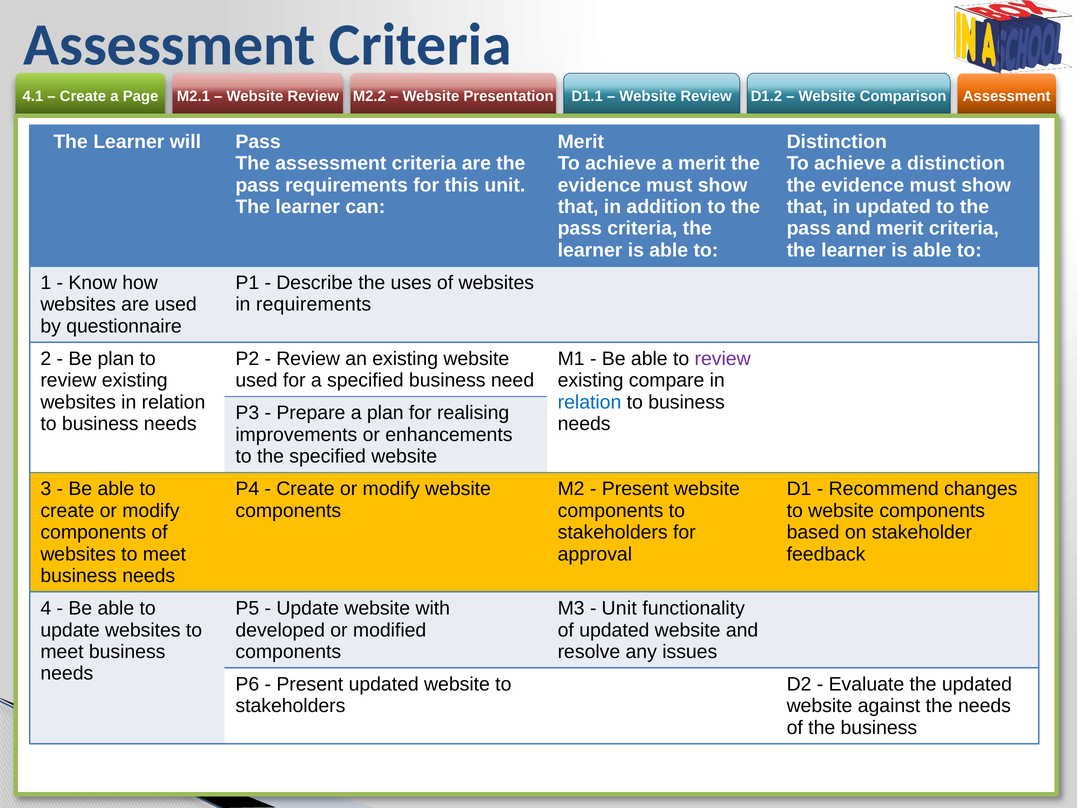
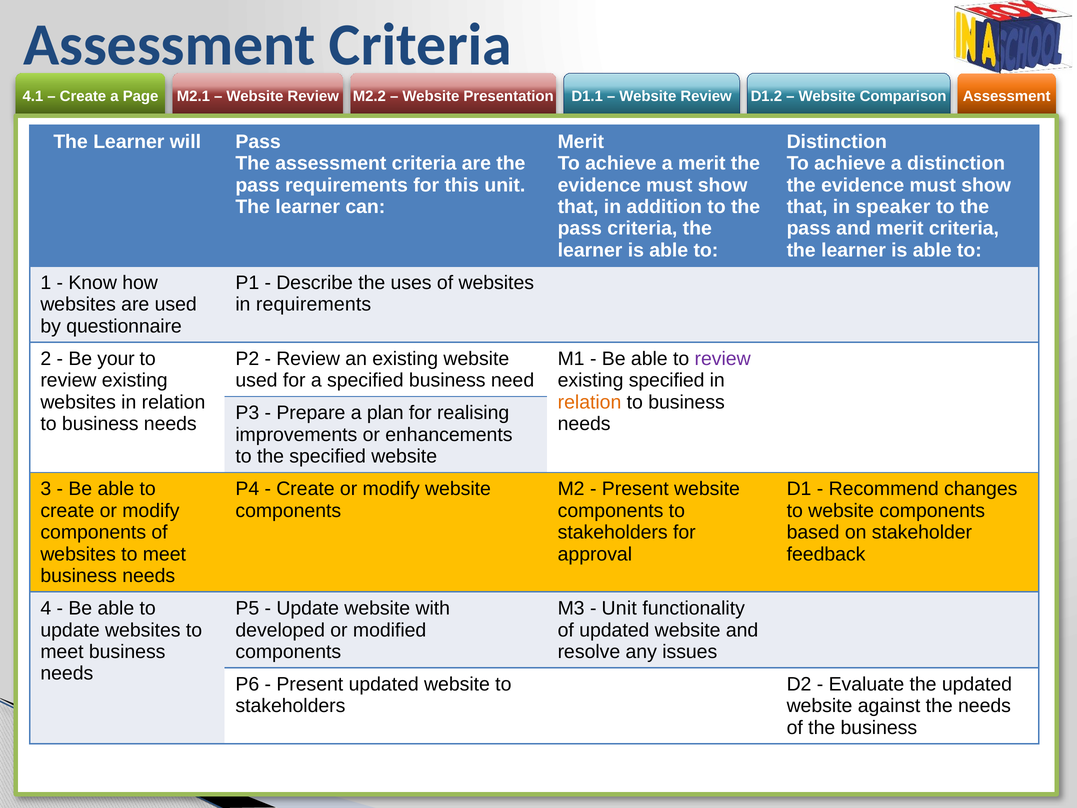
in updated: updated -> speaker
Be plan: plan -> your
existing compare: compare -> specified
relation at (590, 402) colour: blue -> orange
